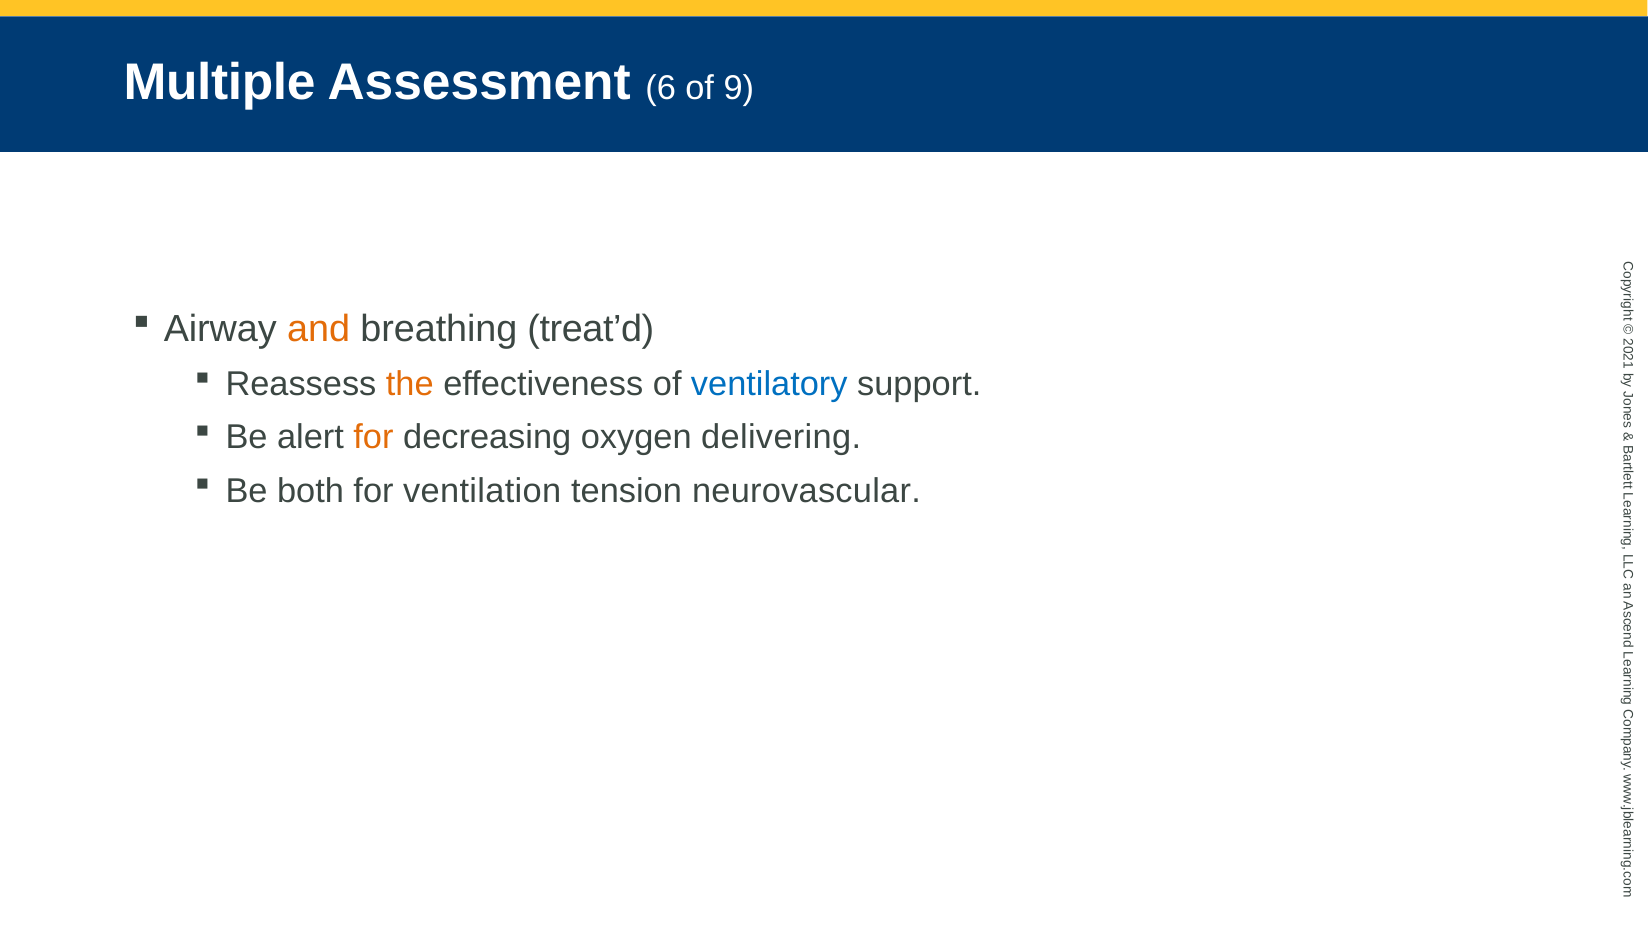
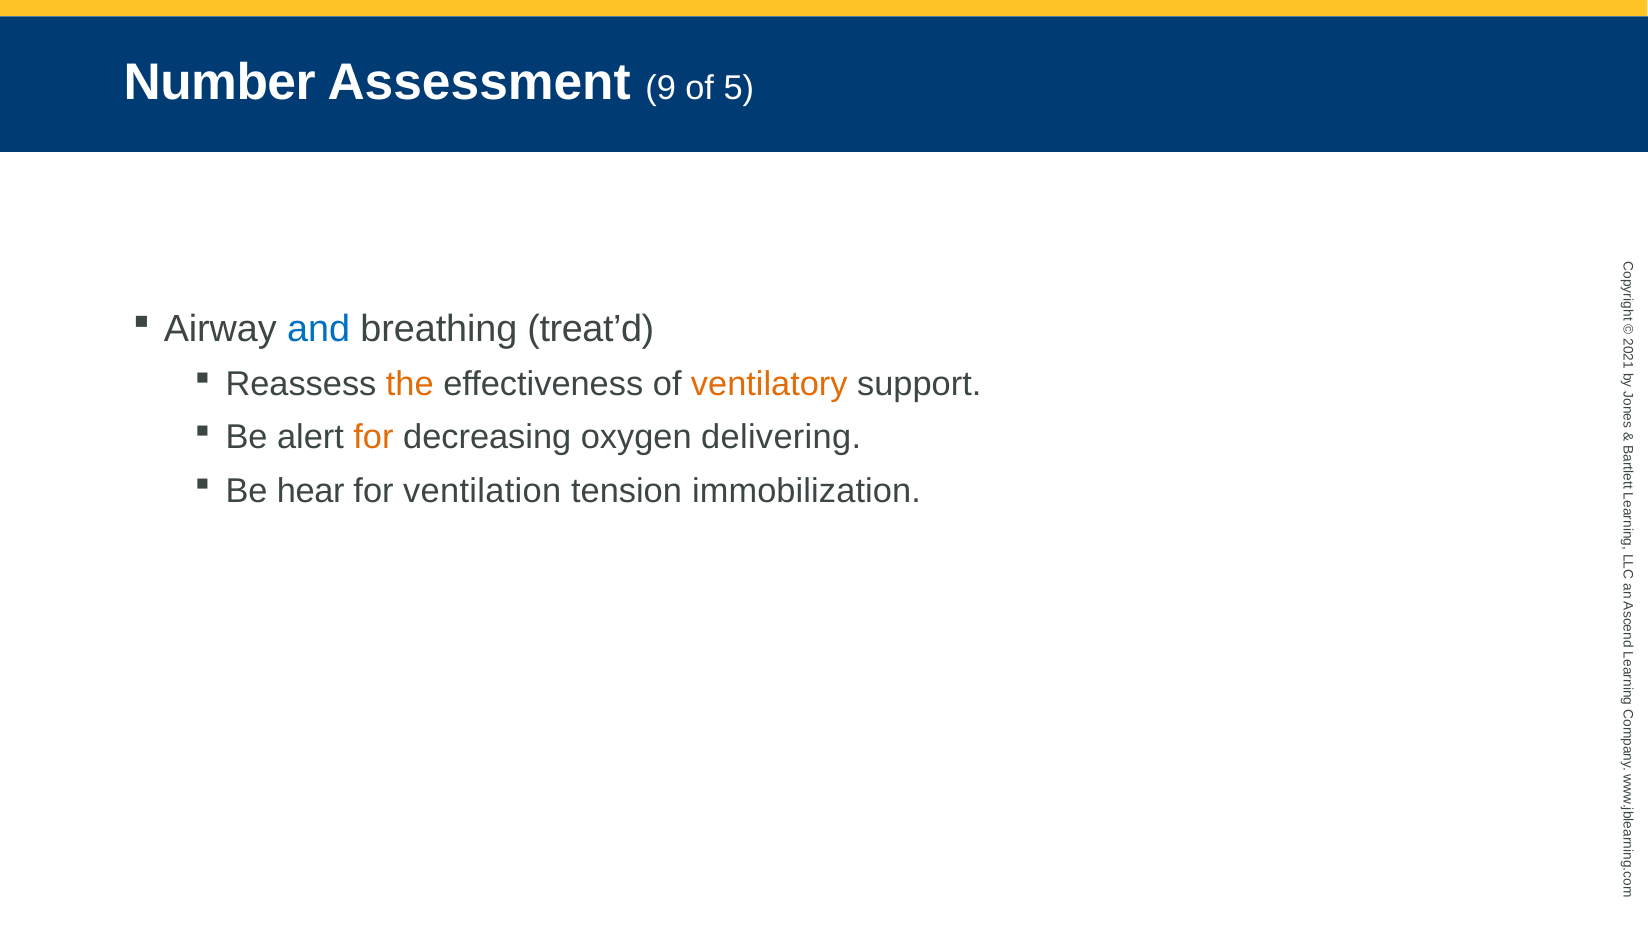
Multiple: Multiple -> Number
6: 6 -> 9
9: 9 -> 5
and colour: orange -> blue
ventilatory colour: blue -> orange
both: both -> hear
neurovascular: neurovascular -> immobilization
